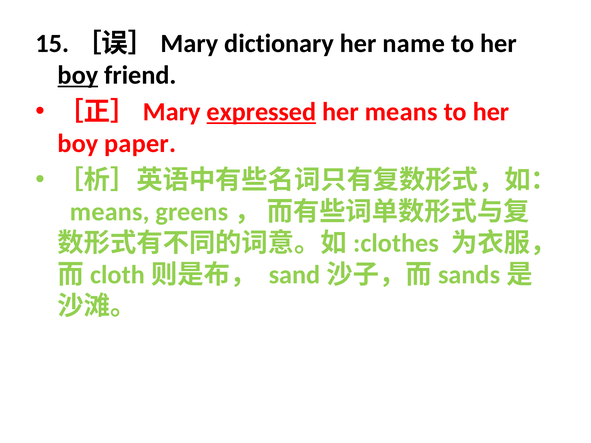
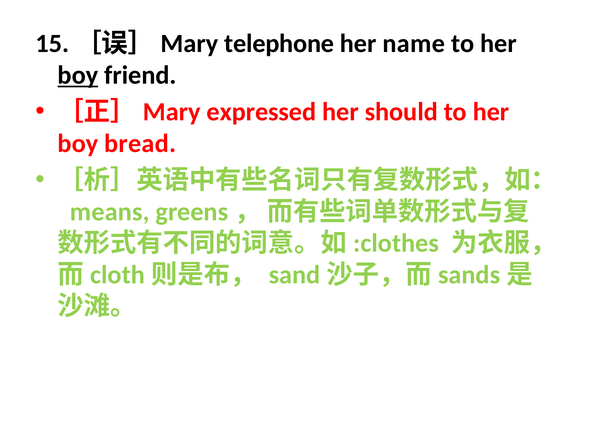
dictionary: dictionary -> telephone
expressed underline: present -> none
her means: means -> should
paper: paper -> bread
